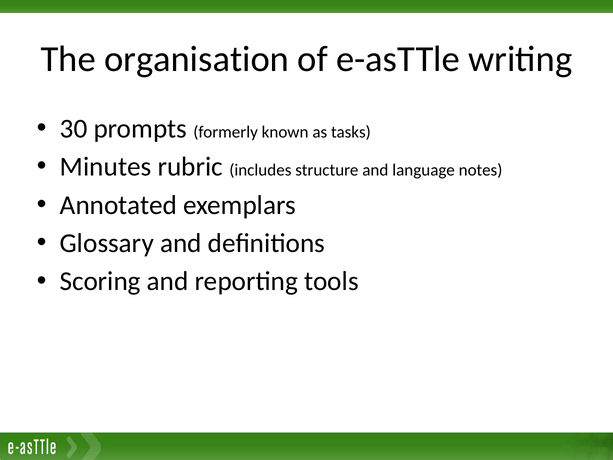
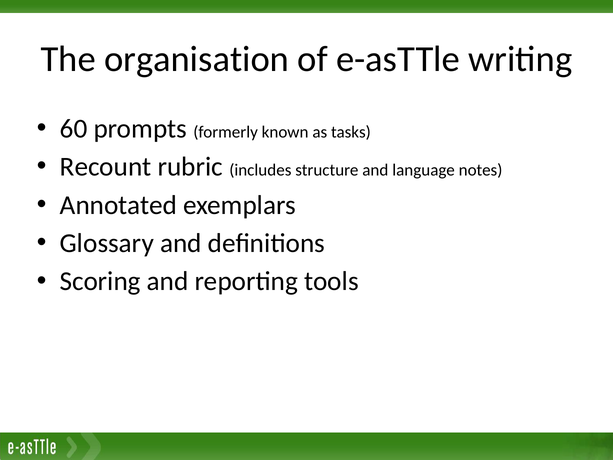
30: 30 -> 60
Minutes: Minutes -> Recount
